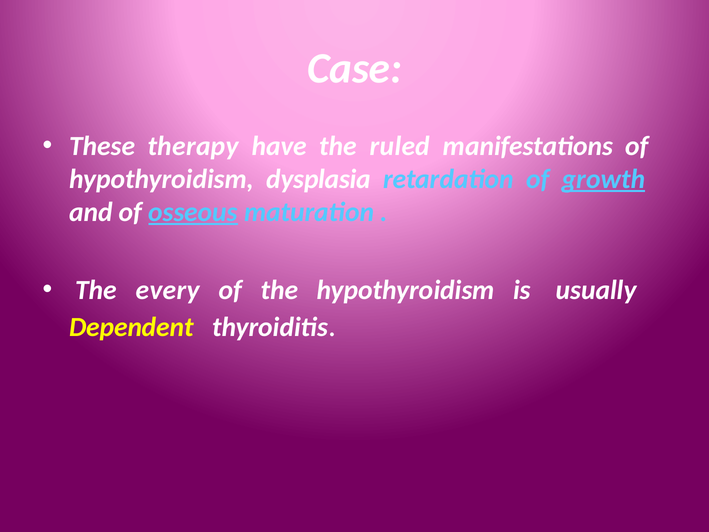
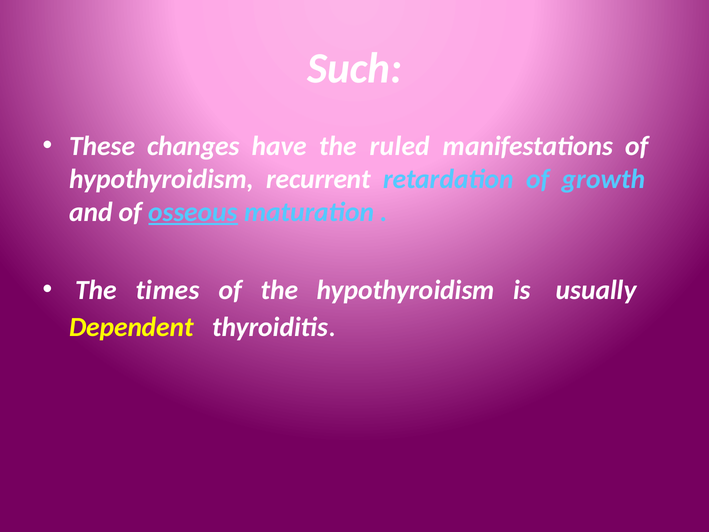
Case: Case -> Such
therapy: therapy -> changes
dysplasia: dysplasia -> recurrent
growth underline: present -> none
every: every -> times
